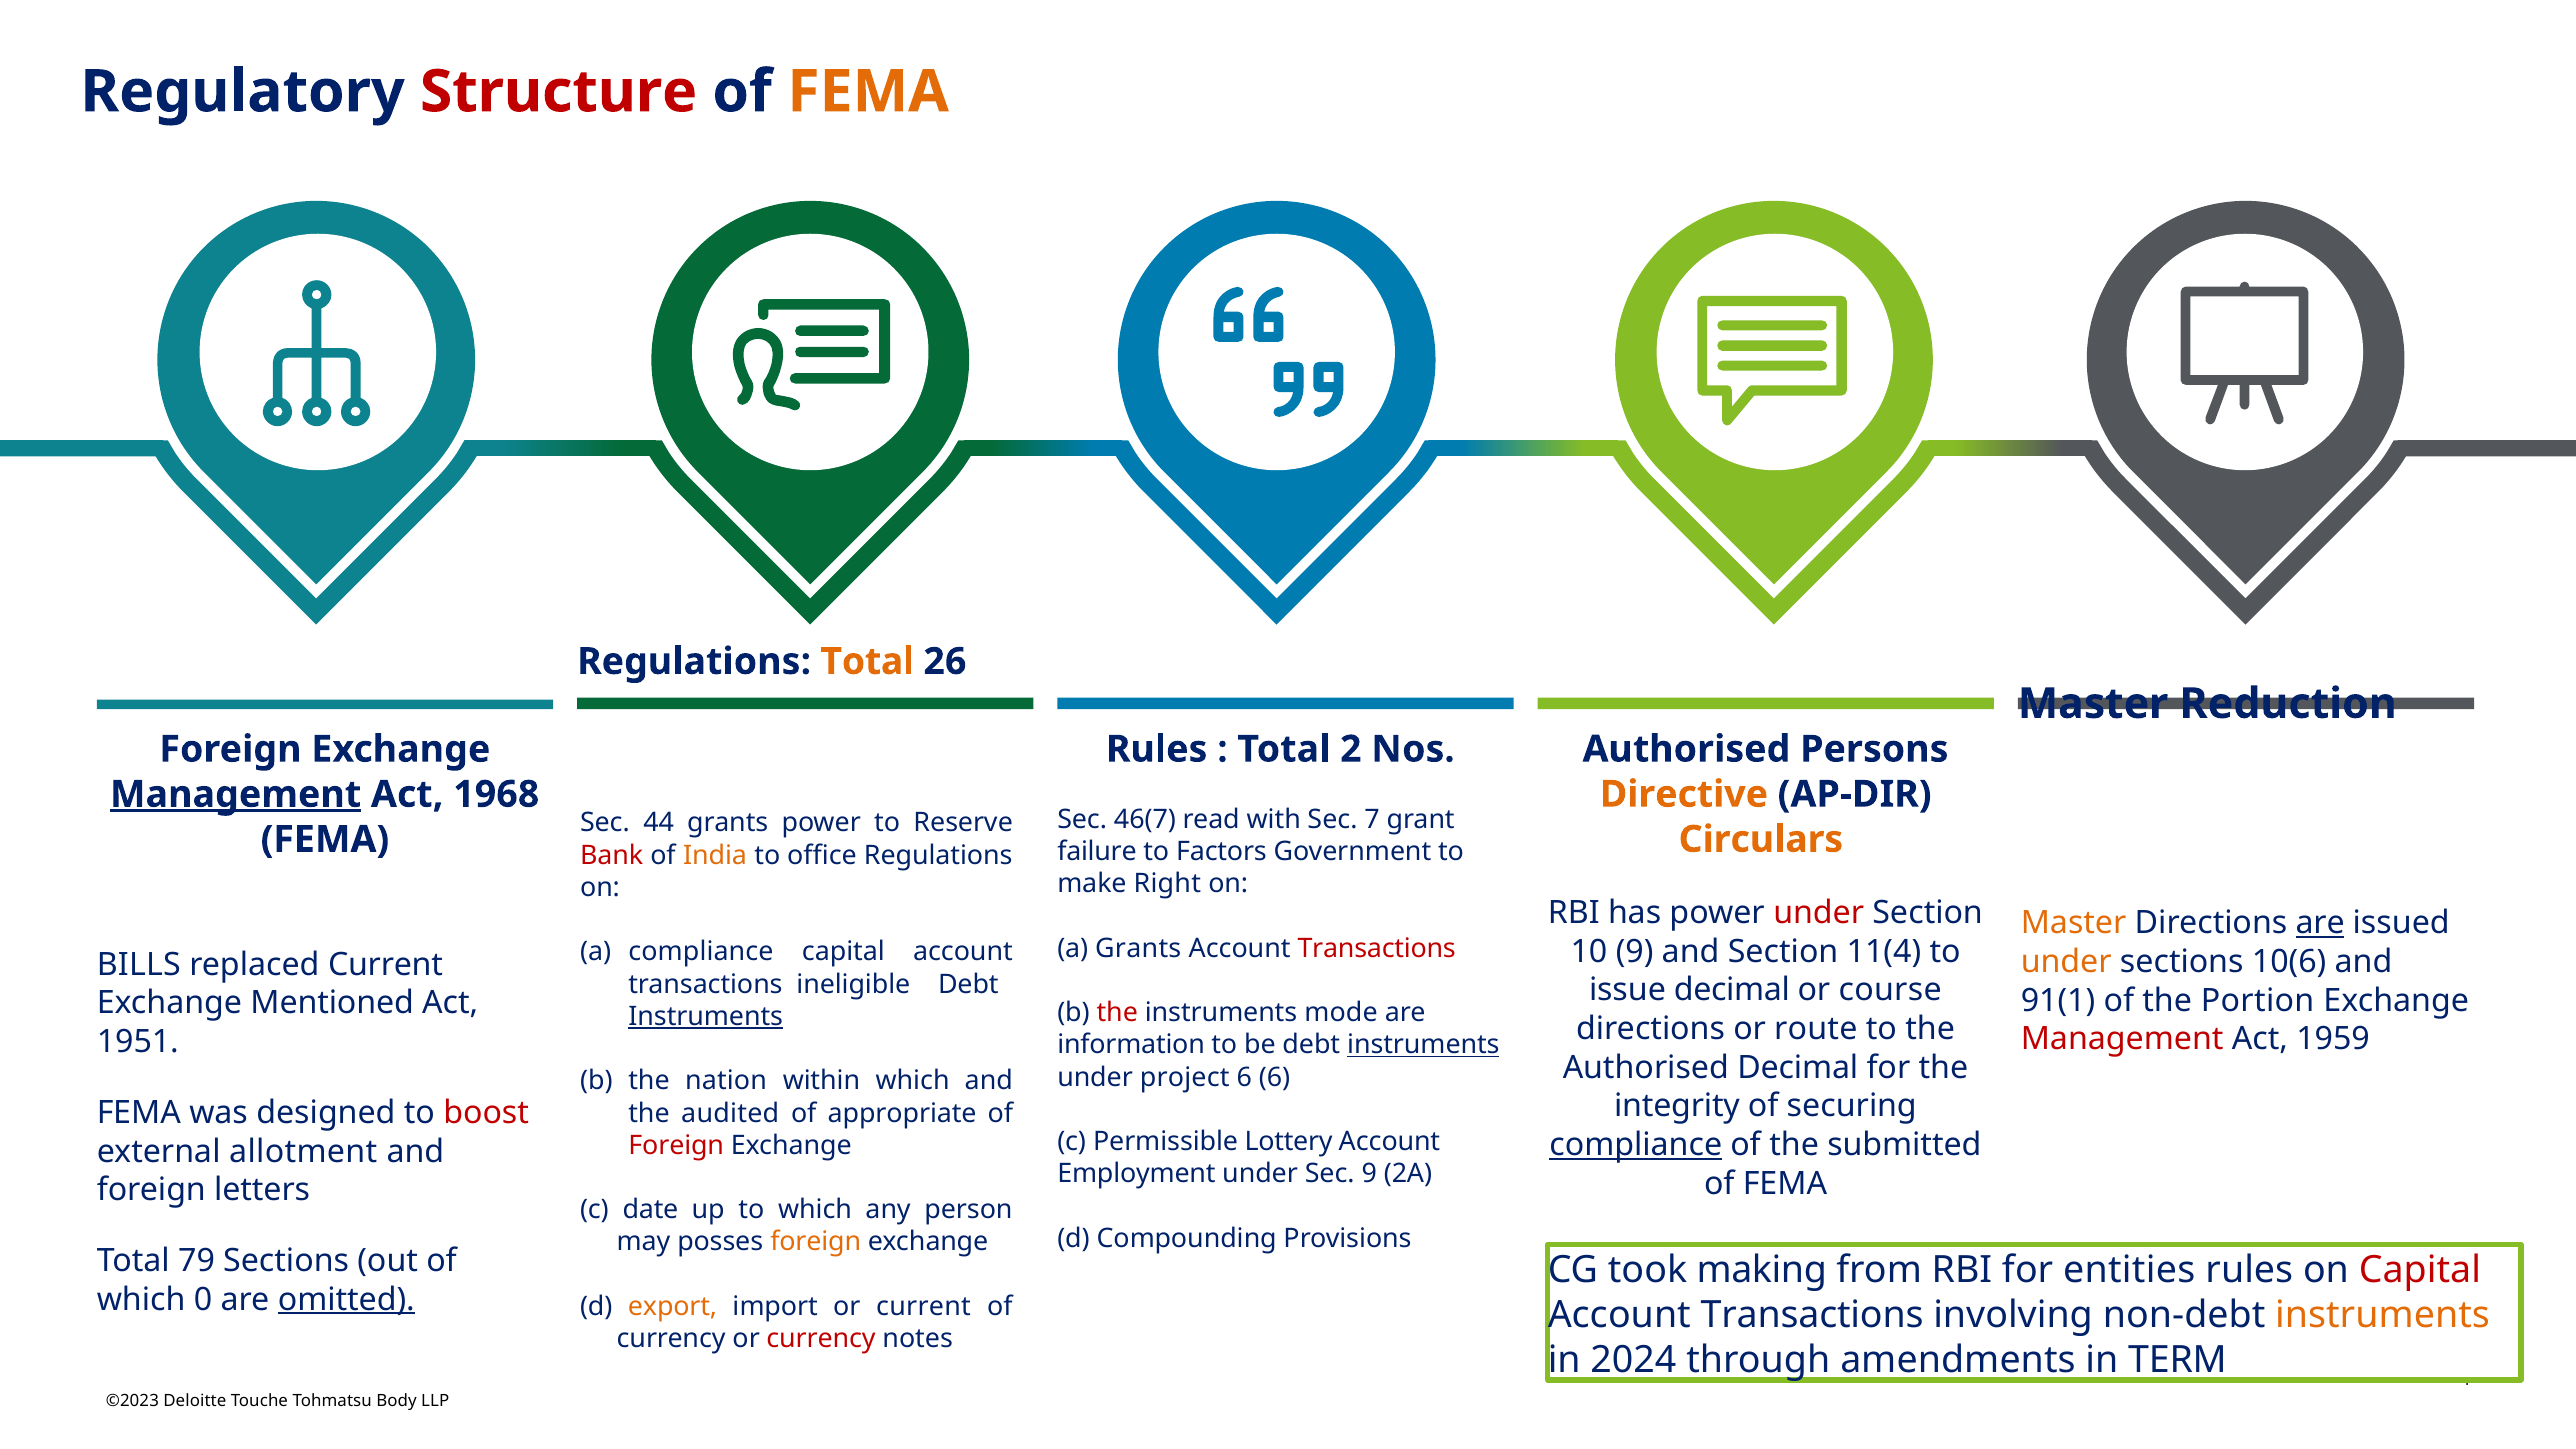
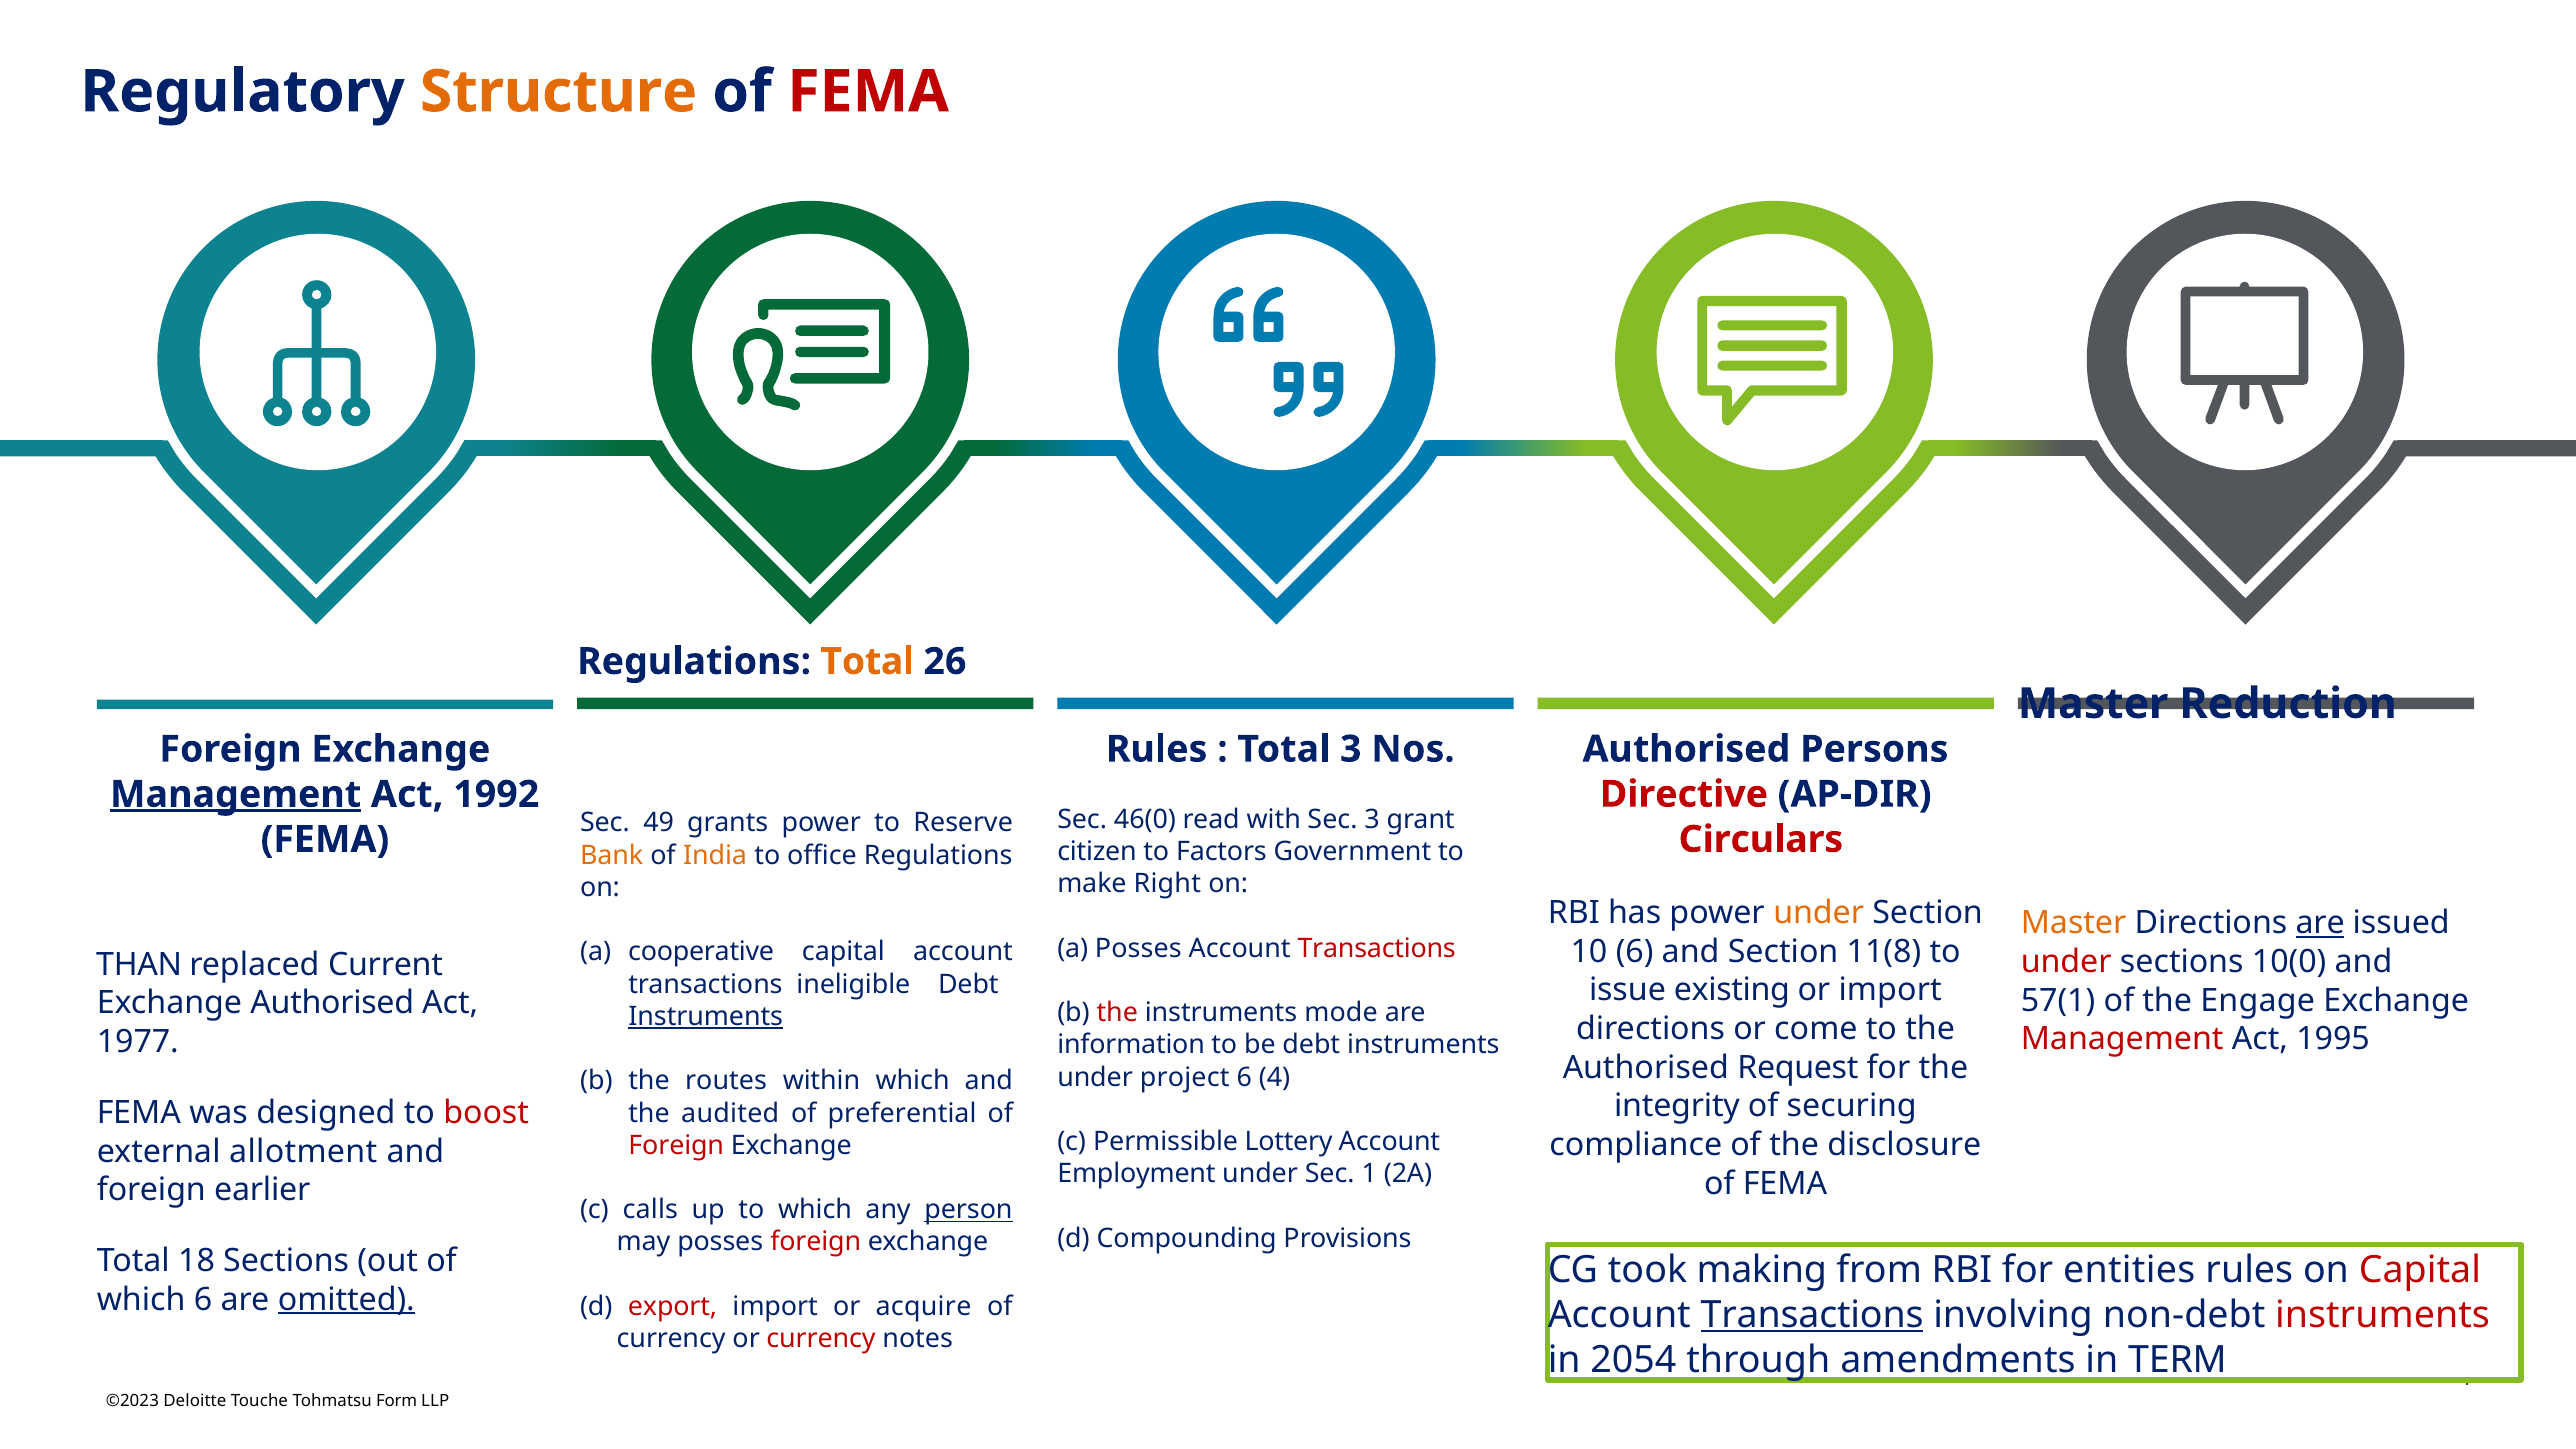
Structure colour: red -> orange
FEMA at (868, 92) colour: orange -> red
Total 2: 2 -> 3
1968: 1968 -> 1992
Directive colour: orange -> red
46(7: 46(7 -> 46(0
Sec 7: 7 -> 3
44: 44 -> 49
Circulars colour: orange -> red
failure: failure -> citizen
Bank colour: red -> orange
under at (1819, 913) colour: red -> orange
a Grants: Grants -> Posses
10 9: 9 -> 6
11(4: 11(4 -> 11(8
a compliance: compliance -> cooperative
under at (2066, 962) colour: orange -> red
10(6: 10(6 -> 10(0
BILLS: BILLS -> THAN
issue decimal: decimal -> existing
or course: course -> import
91(1: 91(1 -> 57(1
Portion: Portion -> Engage
Exchange Mentioned: Mentioned -> Authorised
route: route -> come
1959: 1959 -> 1995
1951: 1951 -> 1977
instruments at (1423, 1045) underline: present -> none
Authorised Decimal: Decimal -> Request
6 6: 6 -> 4
nation: nation -> routes
appropriate: appropriate -> preferential
compliance at (1636, 1145) underline: present -> none
submitted: submitted -> disclosure
Sec 9: 9 -> 1
letters: letters -> earlier
date: date -> calls
person underline: none -> present
foreign at (816, 1242) colour: orange -> red
79: 79 -> 18
which 0: 0 -> 6
export colour: orange -> red
or current: current -> acquire
Transactions at (1812, 1315) underline: none -> present
instruments at (2382, 1315) colour: orange -> red
2024: 2024 -> 2054
Body: Body -> Form
